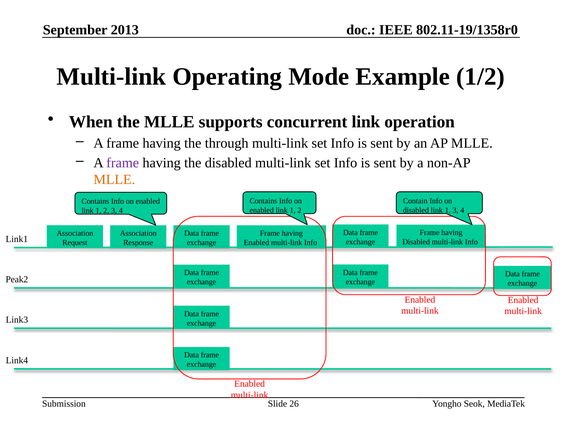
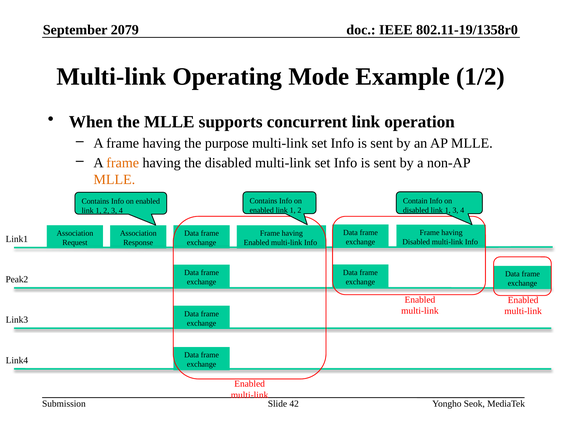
2013: 2013 -> 2079
through: through -> purpose
frame at (123, 163) colour: purple -> orange
26: 26 -> 42
